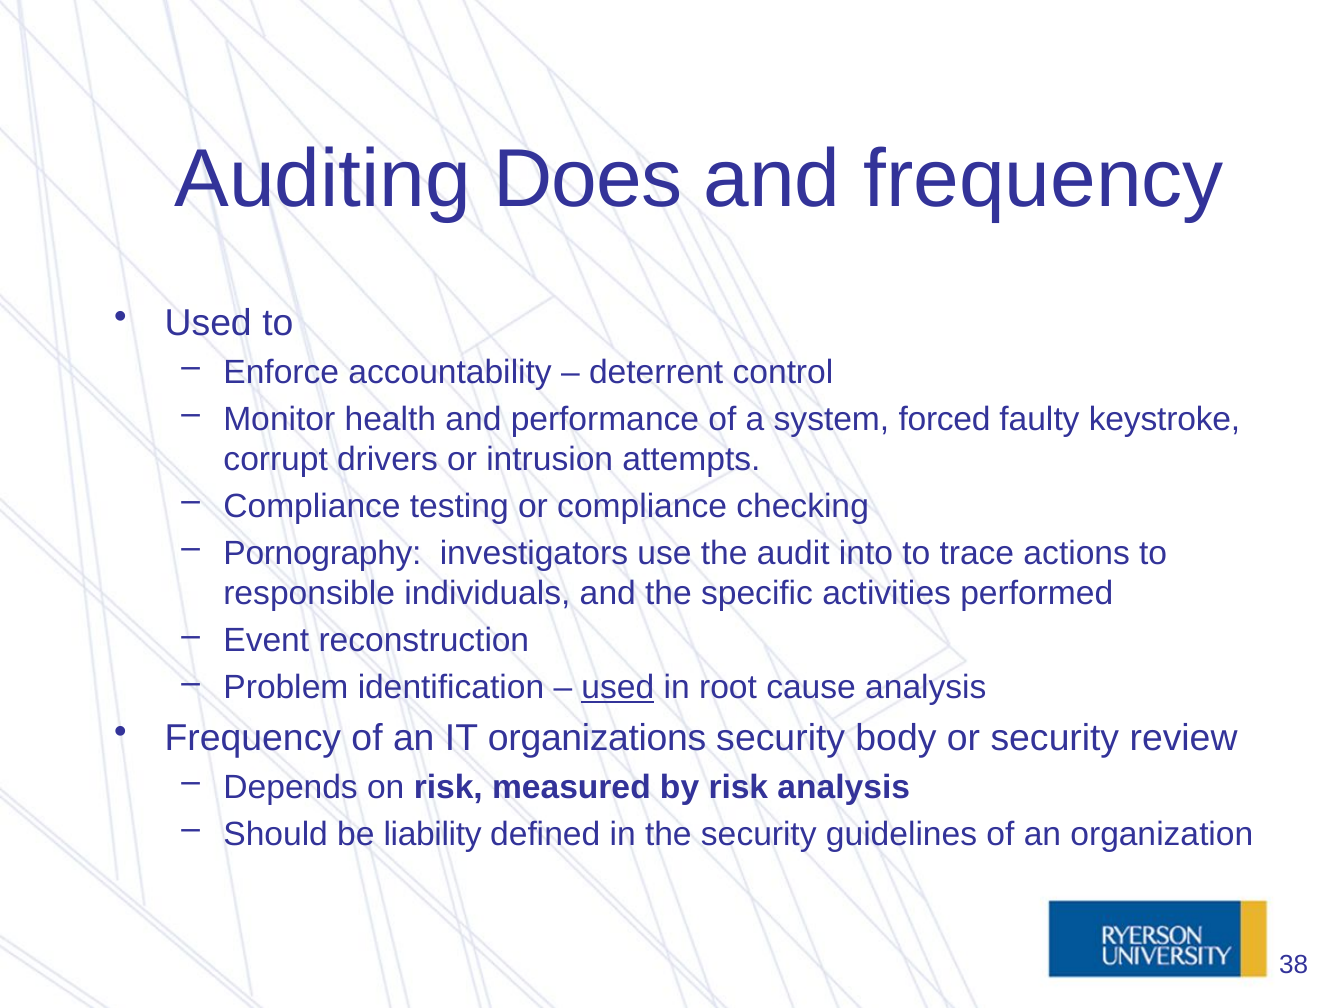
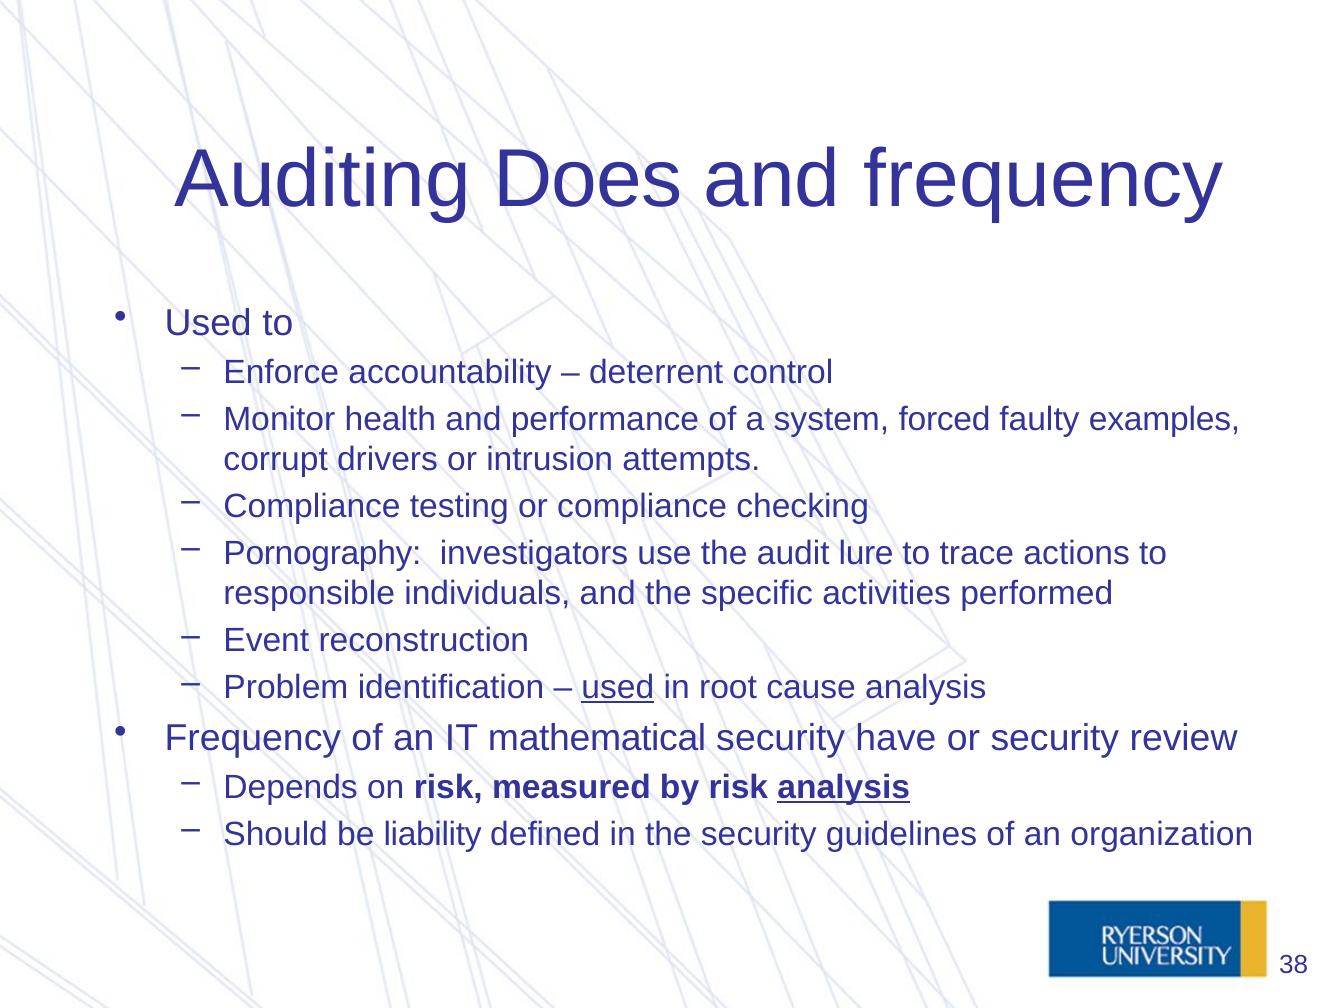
keystroke: keystroke -> examples
into: into -> lure
organizations: organizations -> mathematical
body: body -> have
analysis at (844, 787) underline: none -> present
